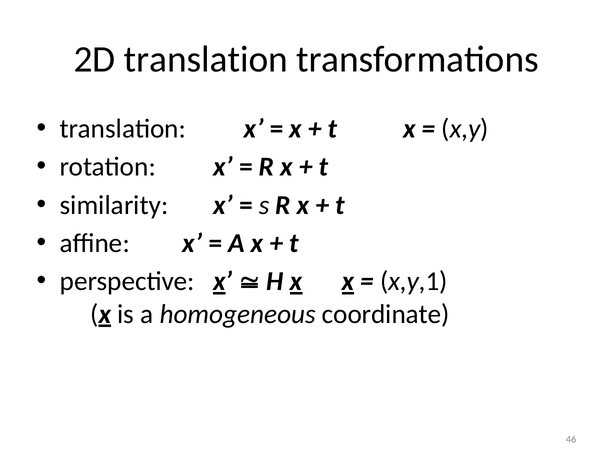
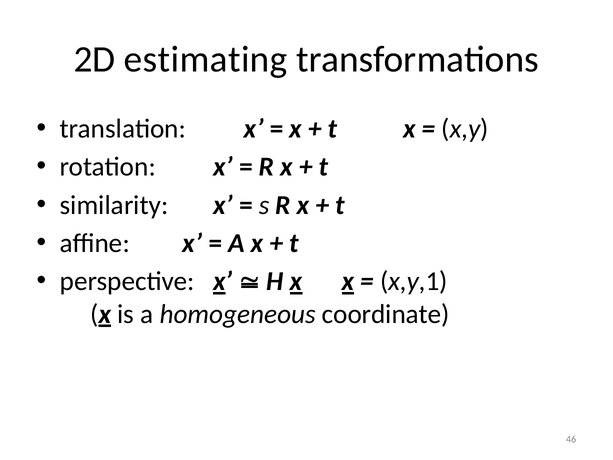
2D translation: translation -> estimating
